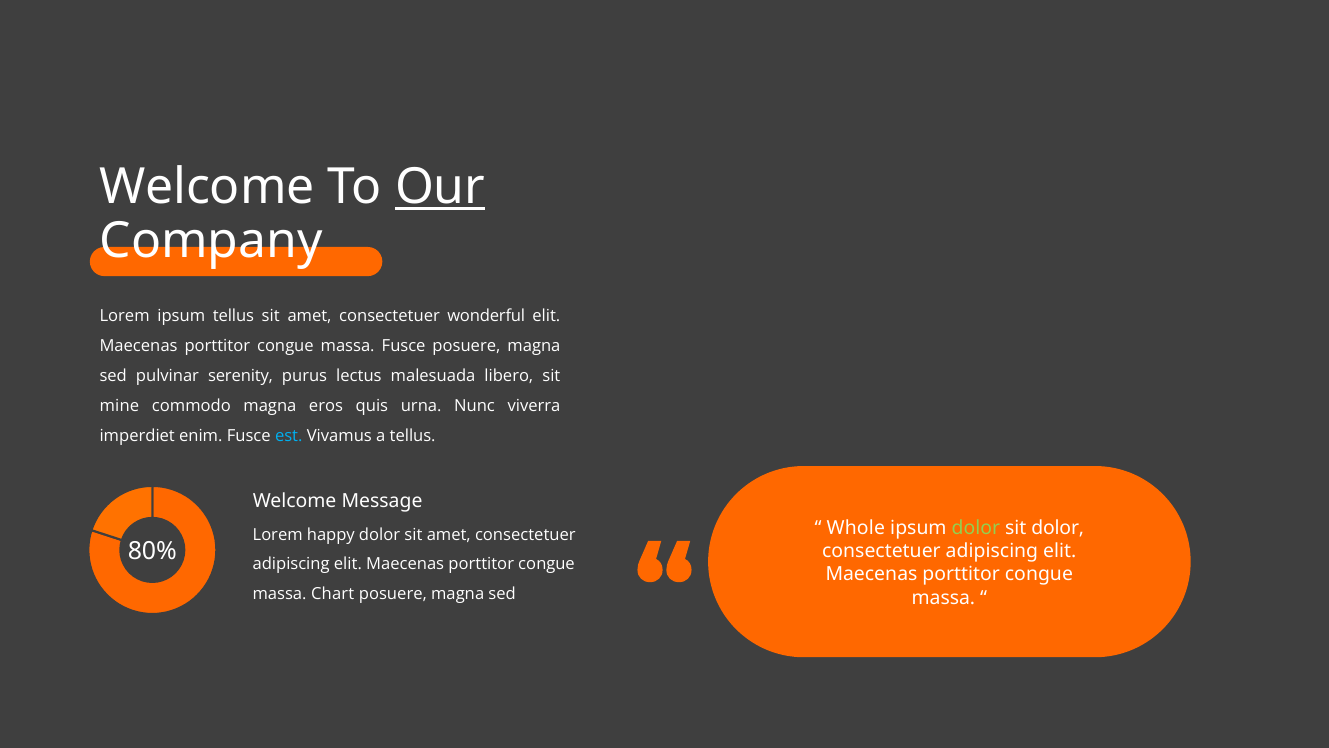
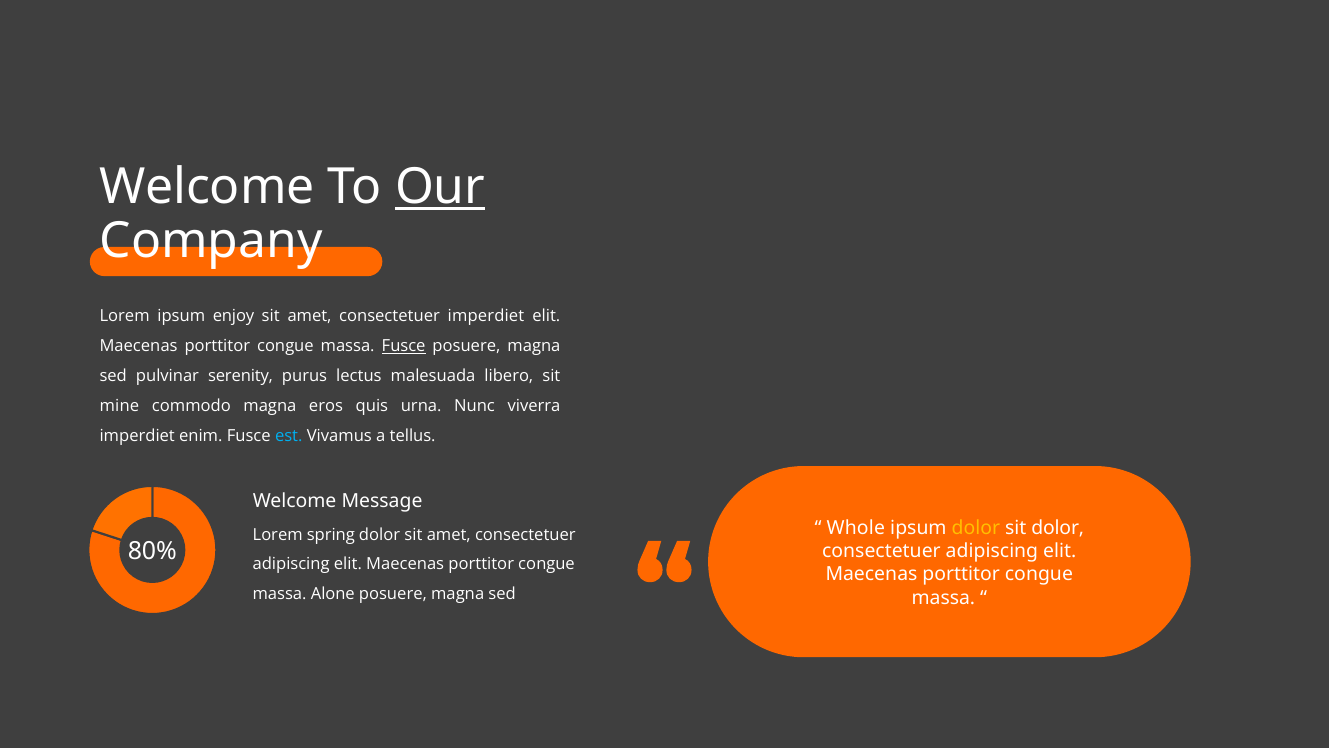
ipsum tellus: tellus -> enjoy
consectetuer wonderful: wonderful -> imperdiet
Fusce at (404, 346) underline: none -> present
dolor at (976, 528) colour: light green -> yellow
happy: happy -> spring
Chart: Chart -> Alone
